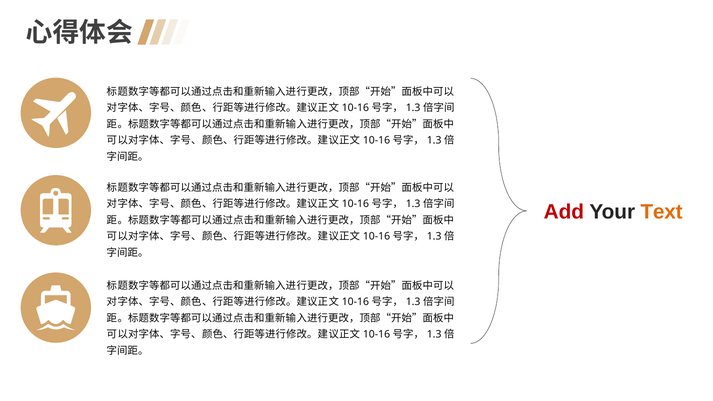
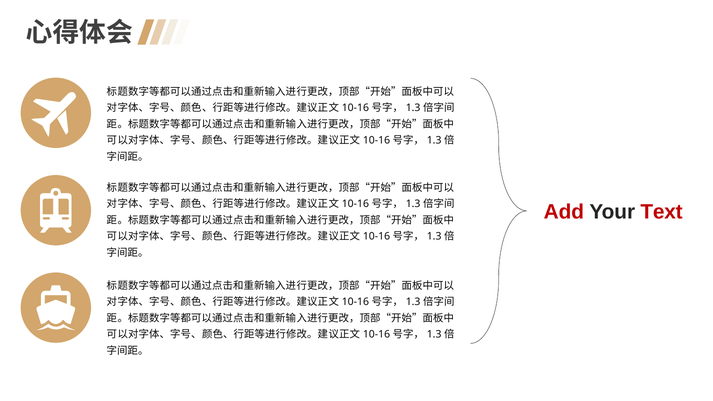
Text colour: orange -> red
